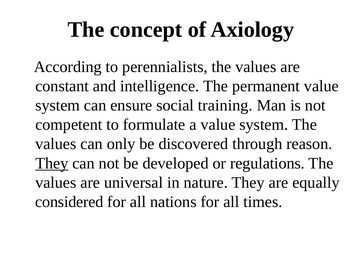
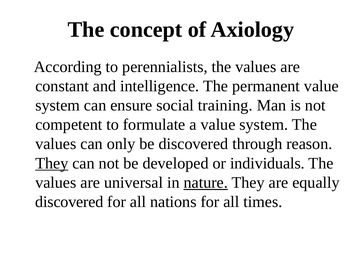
regulations: regulations -> individuals
nature underline: none -> present
considered at (69, 202): considered -> discovered
